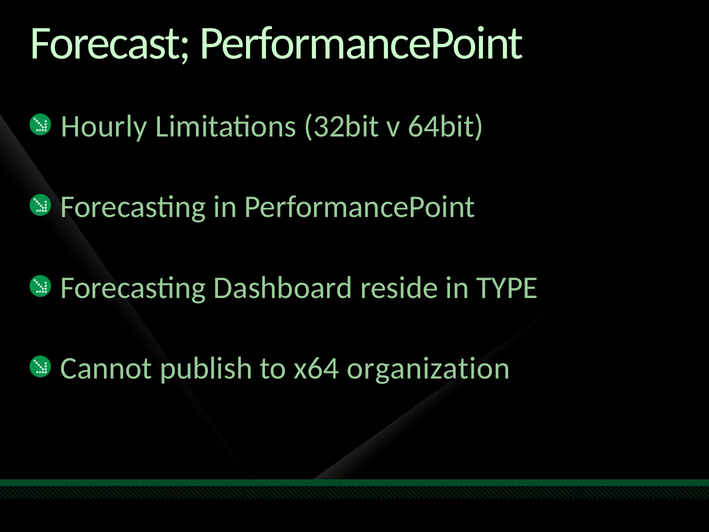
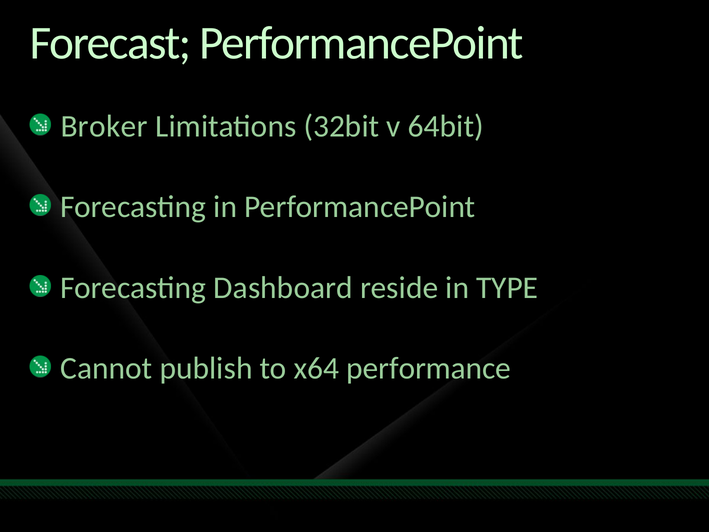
Hourly: Hourly -> Broker
organization: organization -> performance
